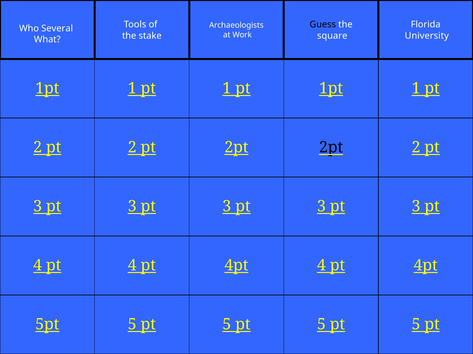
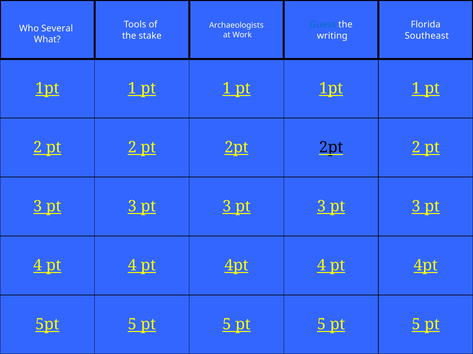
Guess colour: black -> blue
square: square -> writing
University: University -> Southeast
